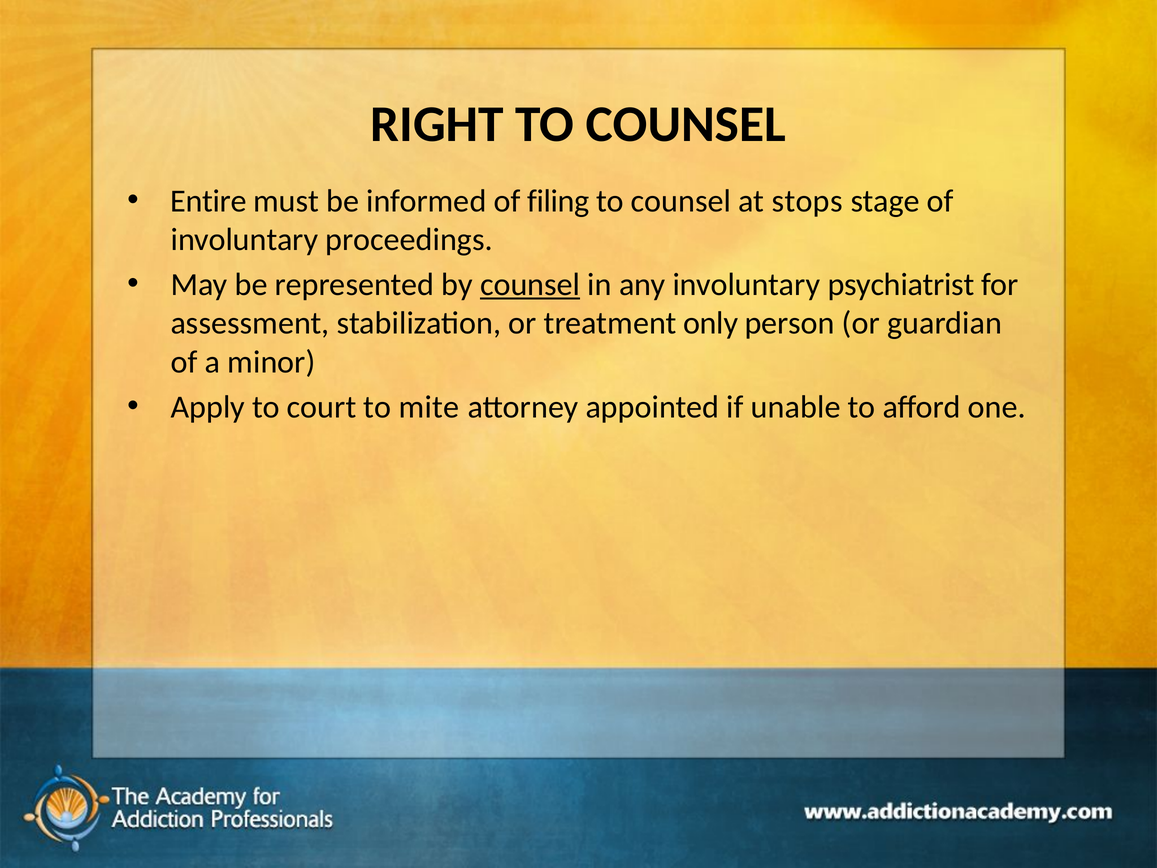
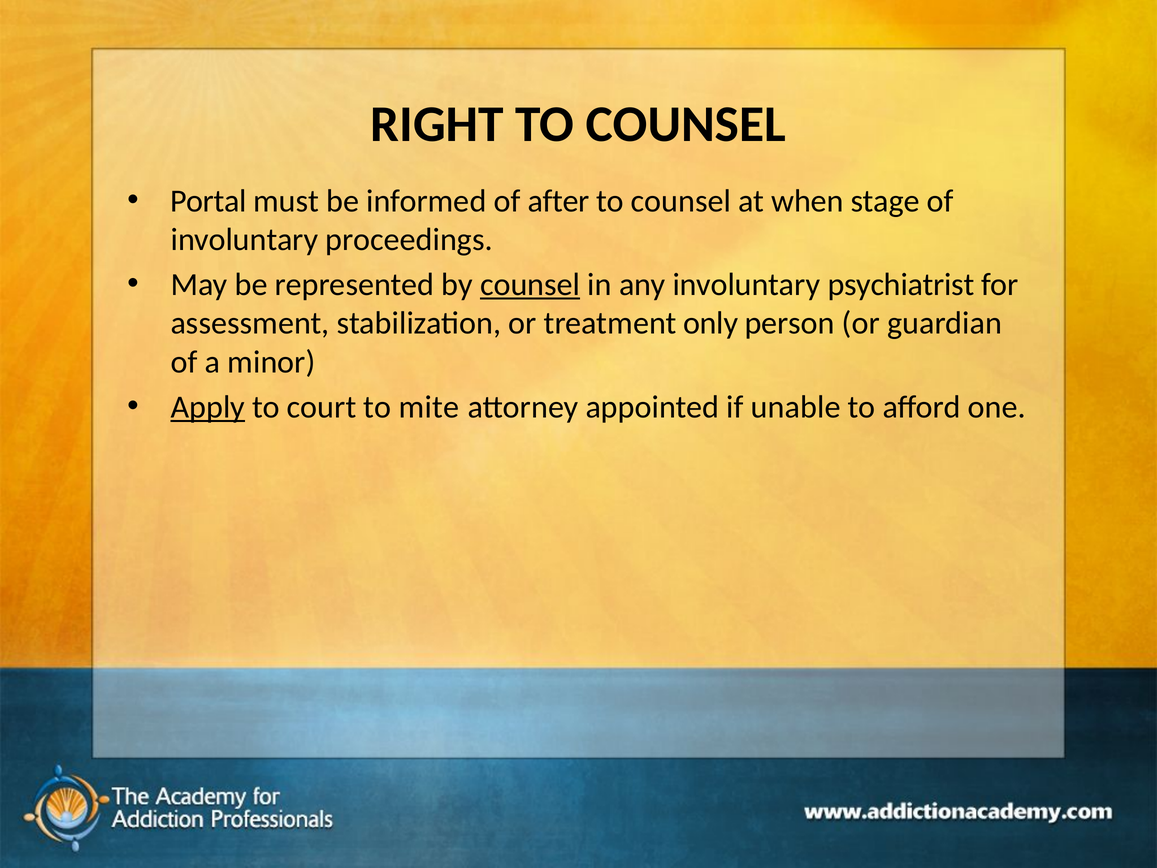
Entire: Entire -> Portal
filing: filing -> after
stops: stops -> when
Apply underline: none -> present
